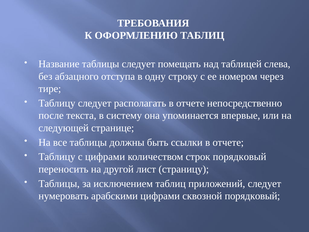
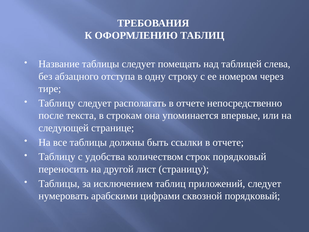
систему: систему -> строкам
с цифрами: цифрами -> удобства
